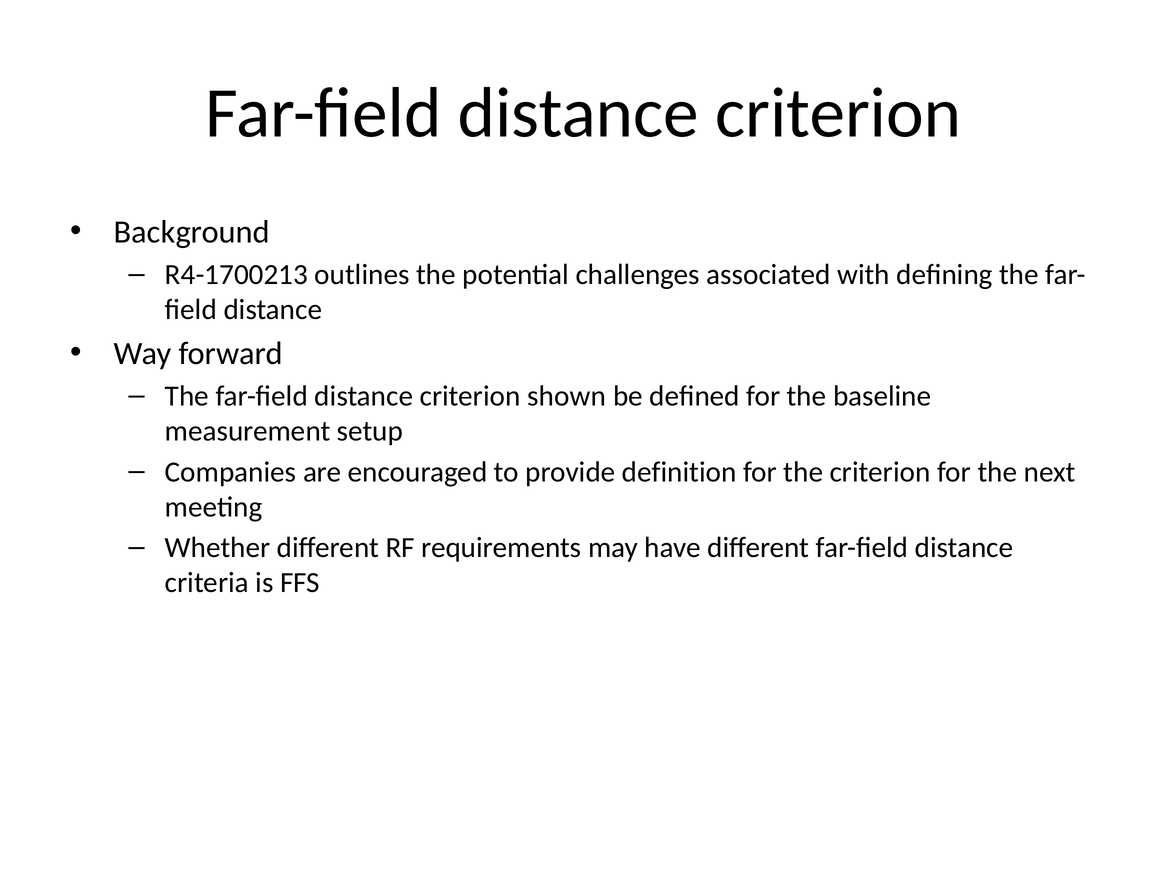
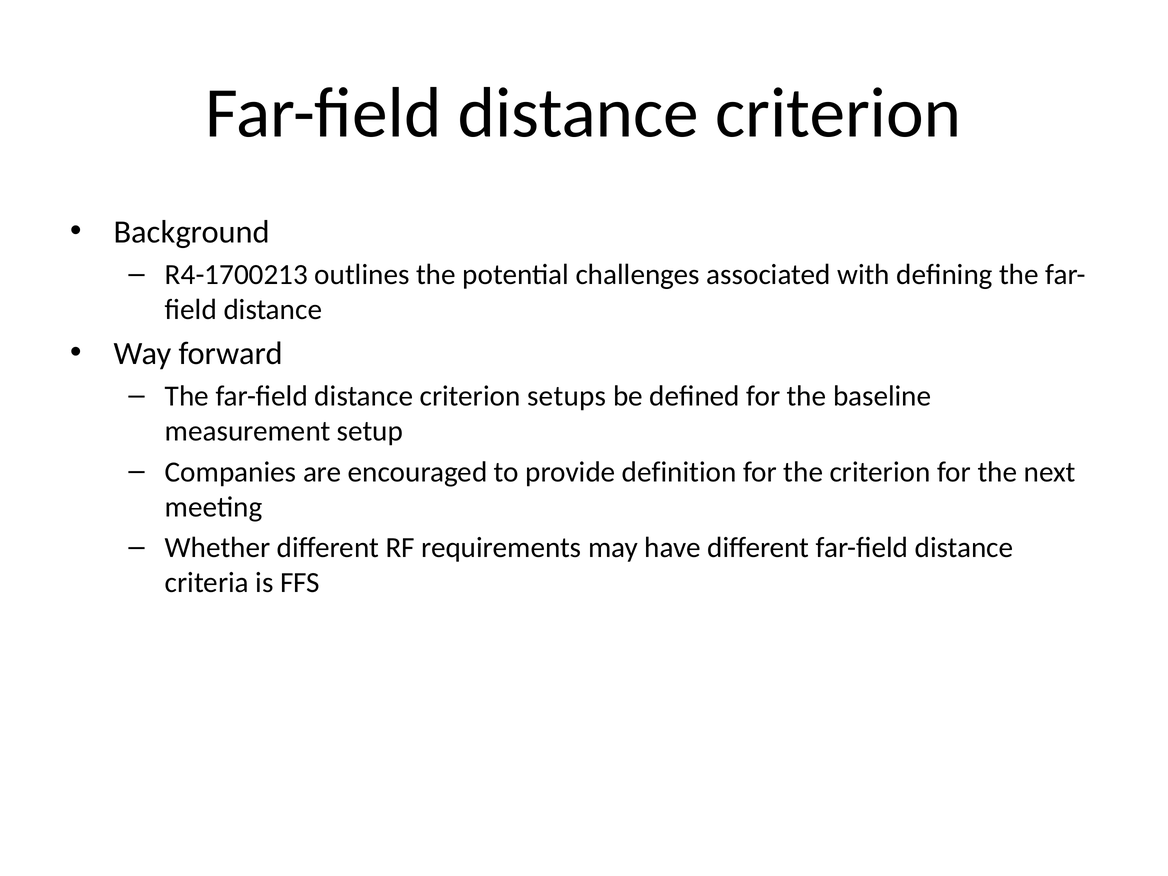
shown: shown -> setups
